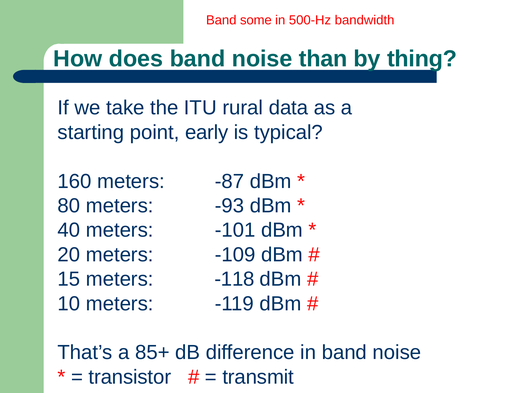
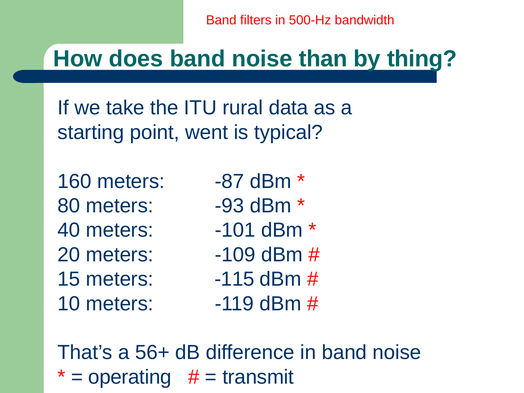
some: some -> filters
early: early -> went
-118: -118 -> -115
85+: 85+ -> 56+
transistor: transistor -> operating
